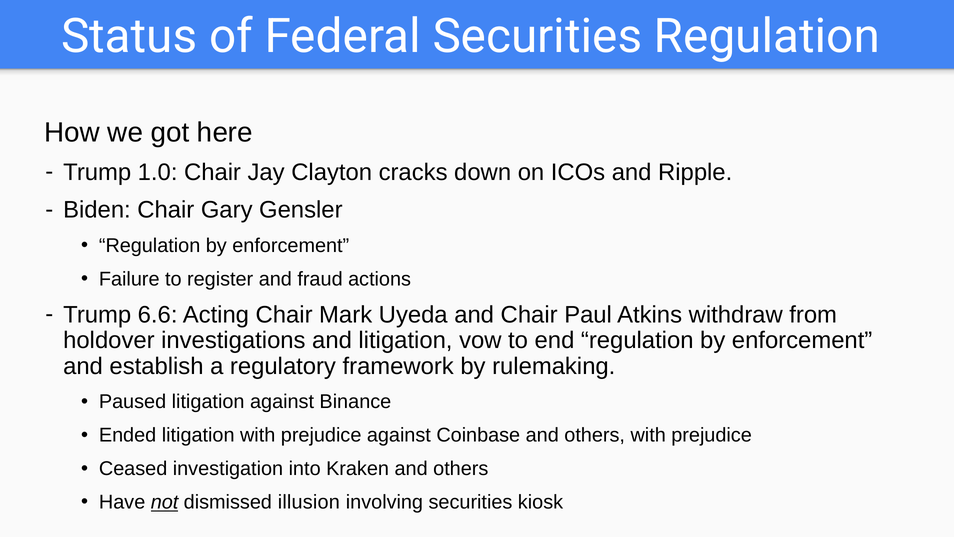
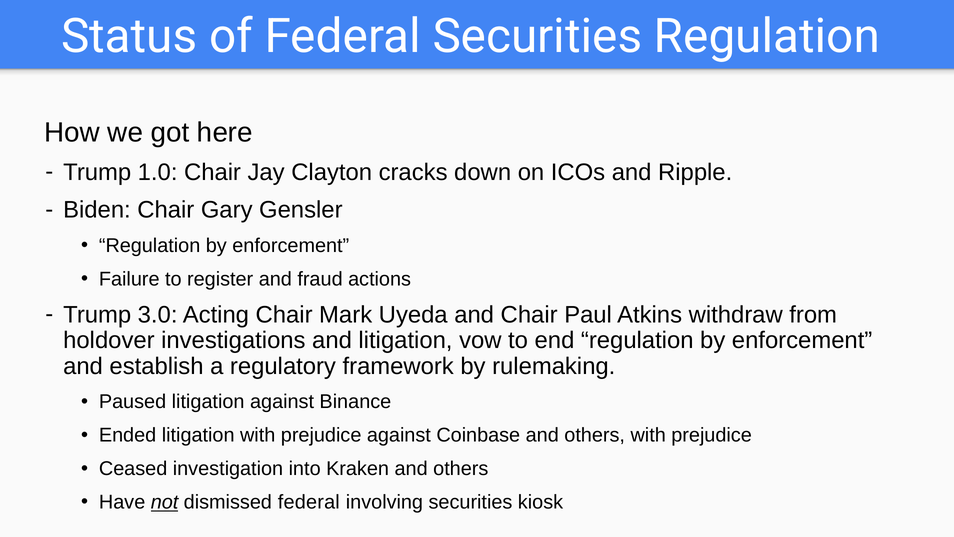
6.6: 6.6 -> 3.0
dismissed illusion: illusion -> federal
